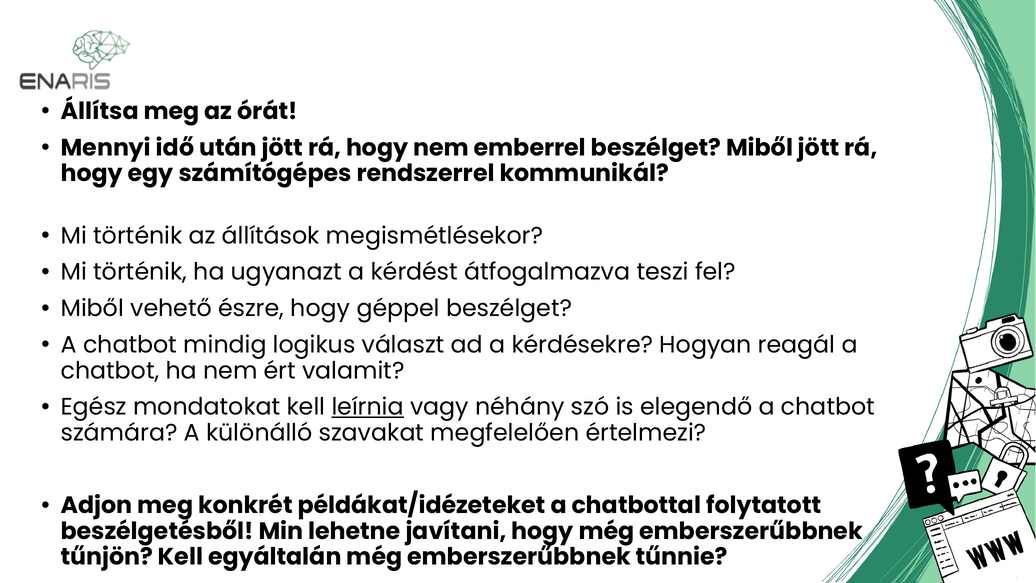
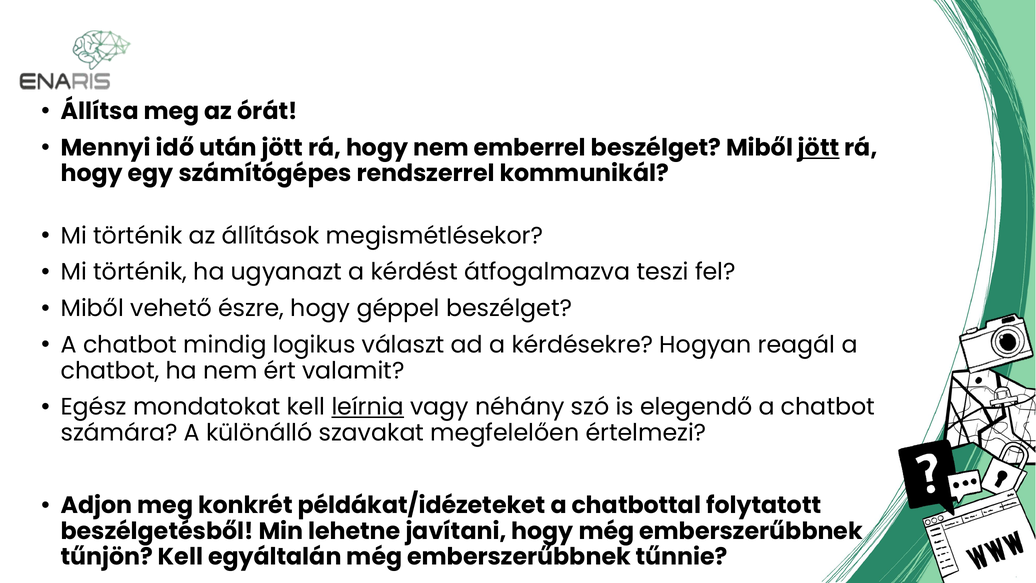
jött at (819, 148) underline: none -> present
